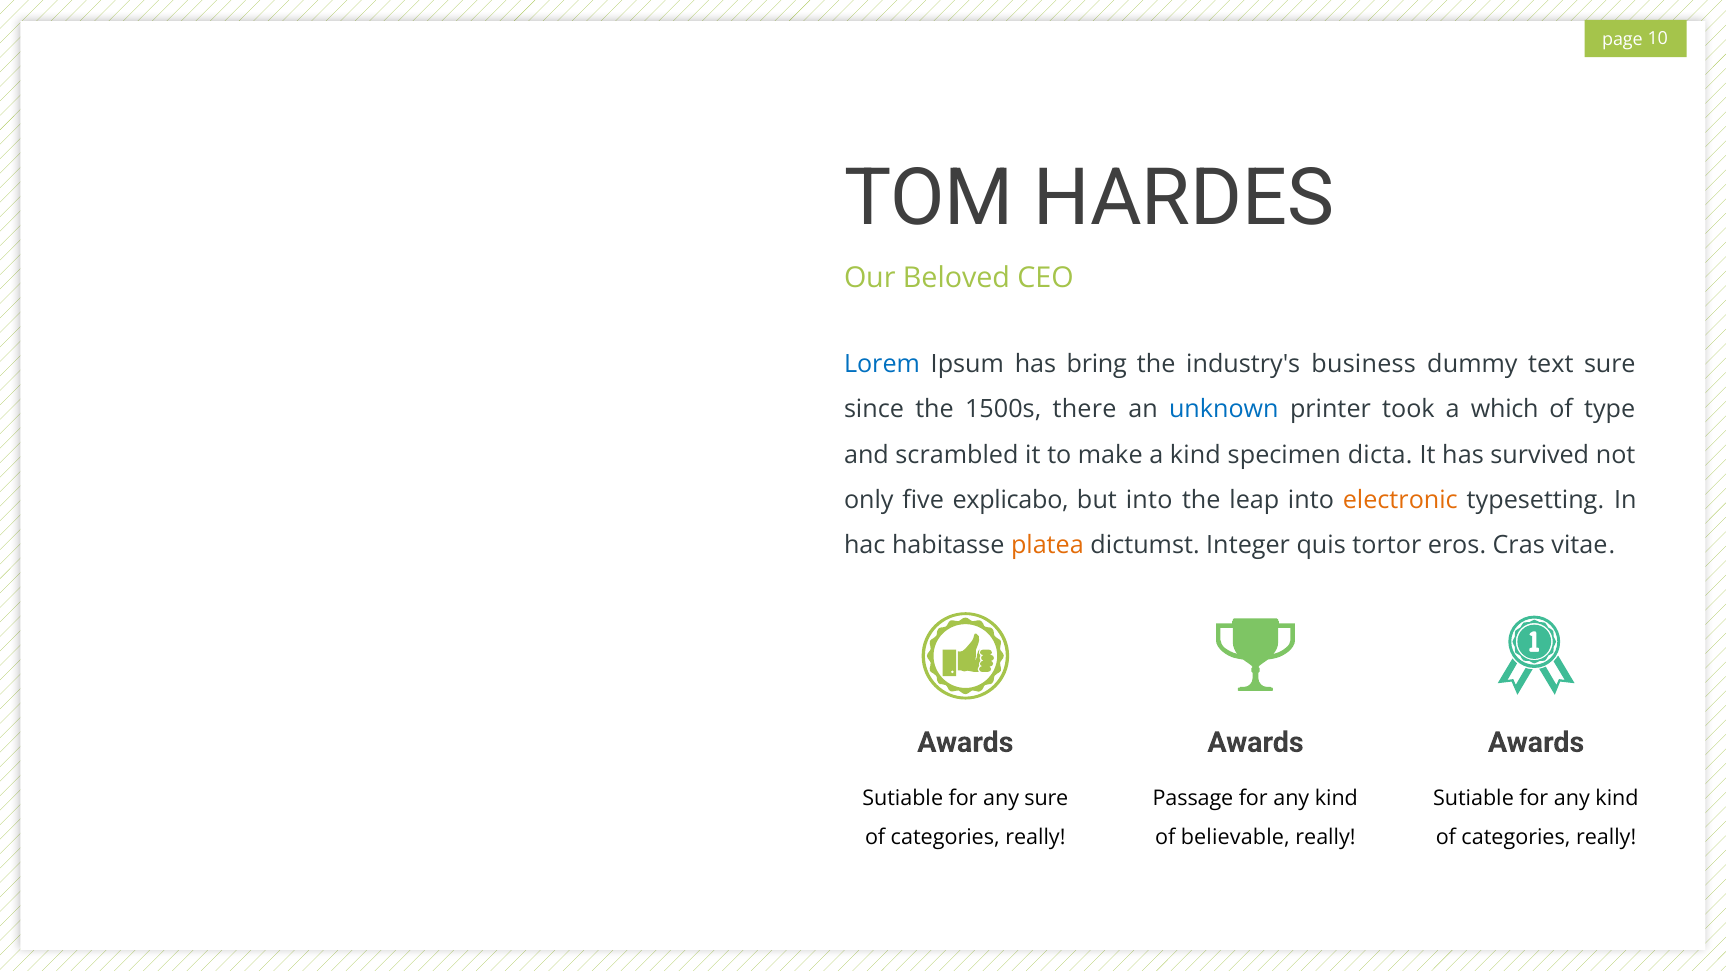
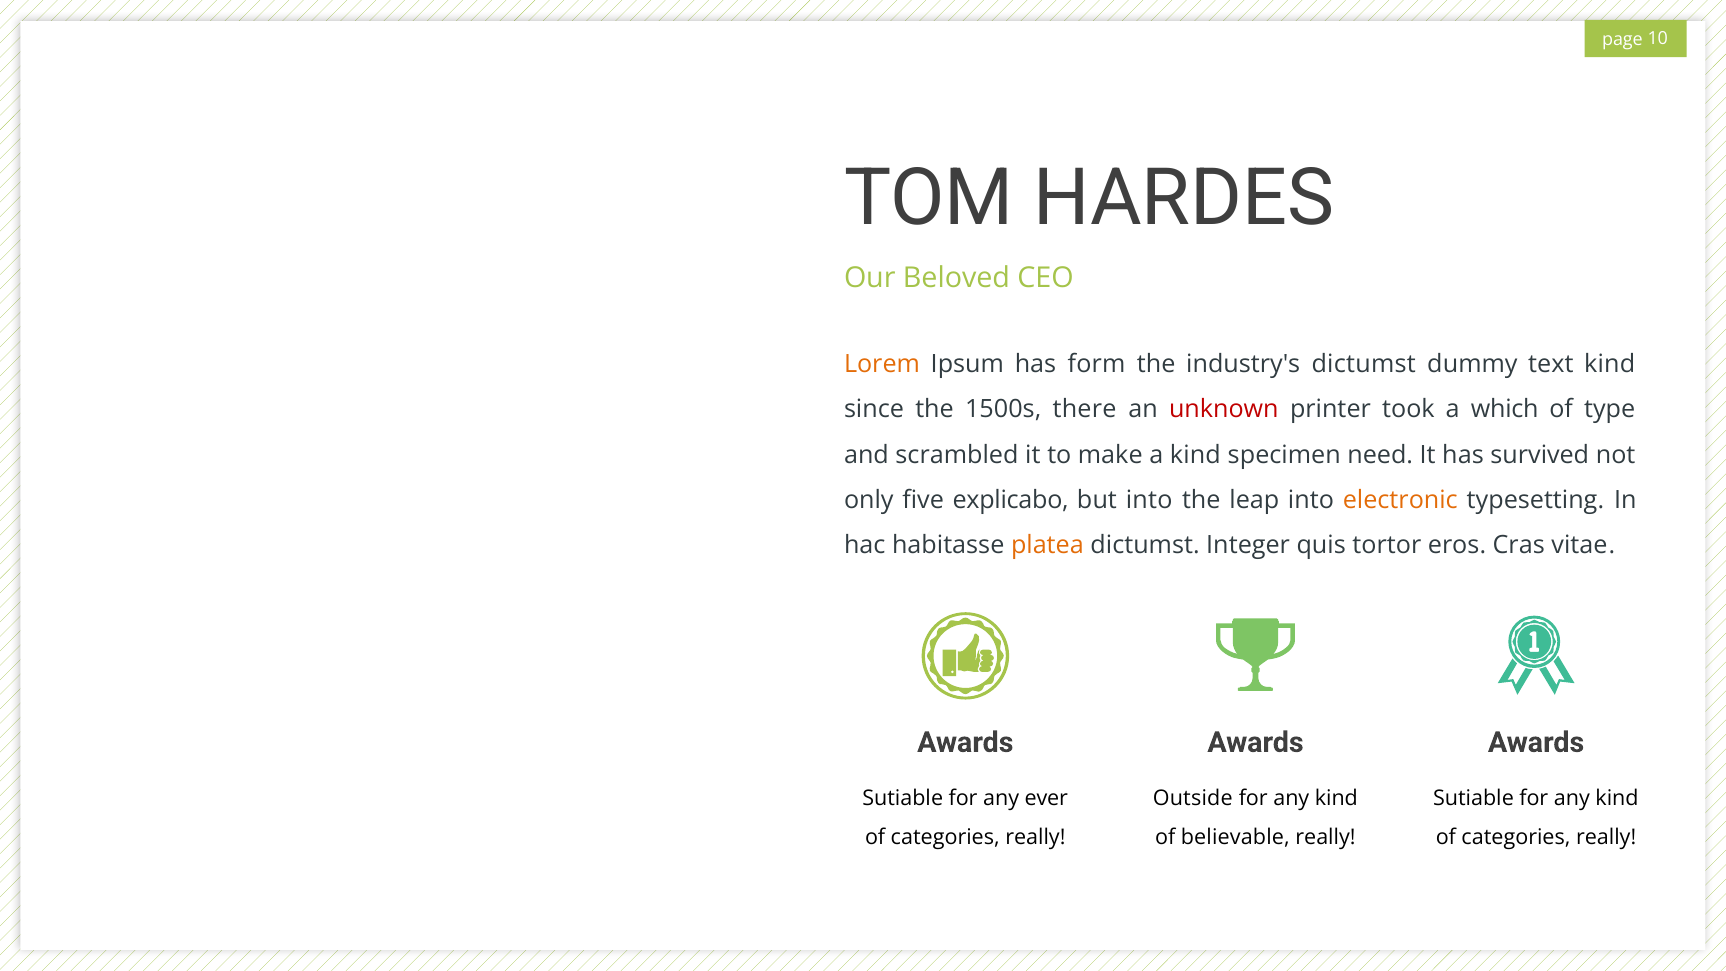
Lorem colour: blue -> orange
bring: bring -> form
industry's business: business -> dictumst
text sure: sure -> kind
unknown colour: blue -> red
dicta: dicta -> need
any sure: sure -> ever
Passage: Passage -> Outside
